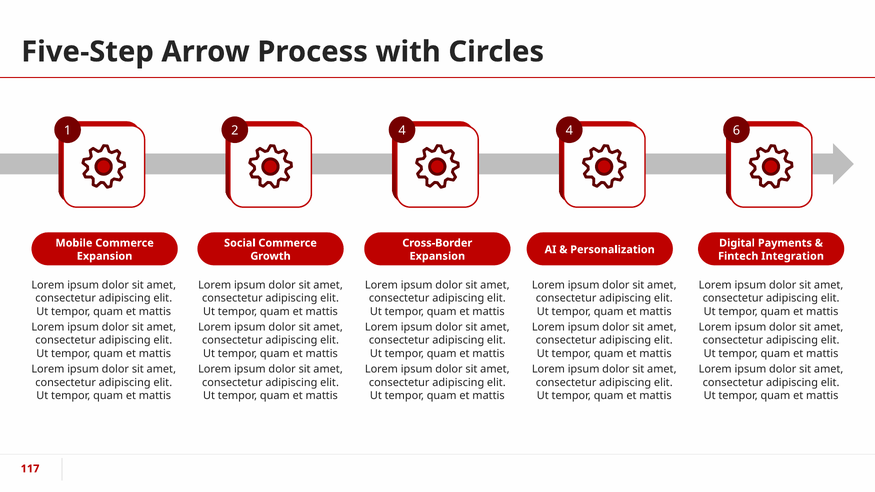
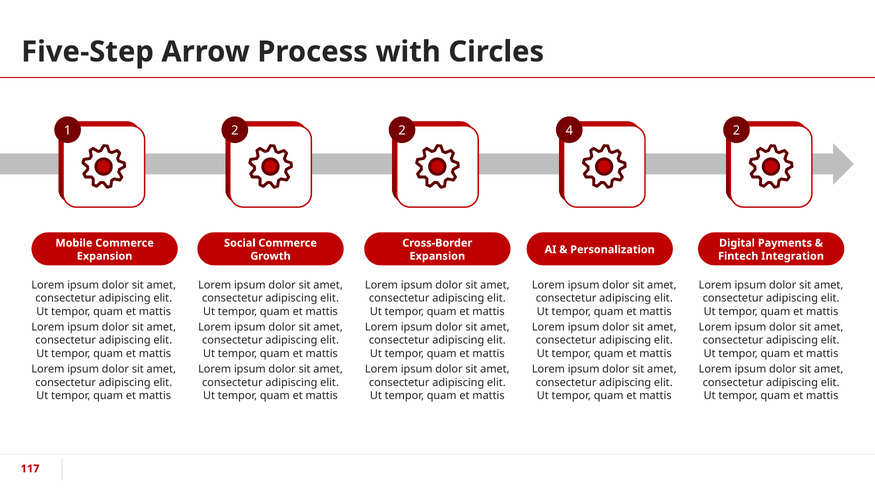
2 4: 4 -> 2
4 6: 6 -> 2
